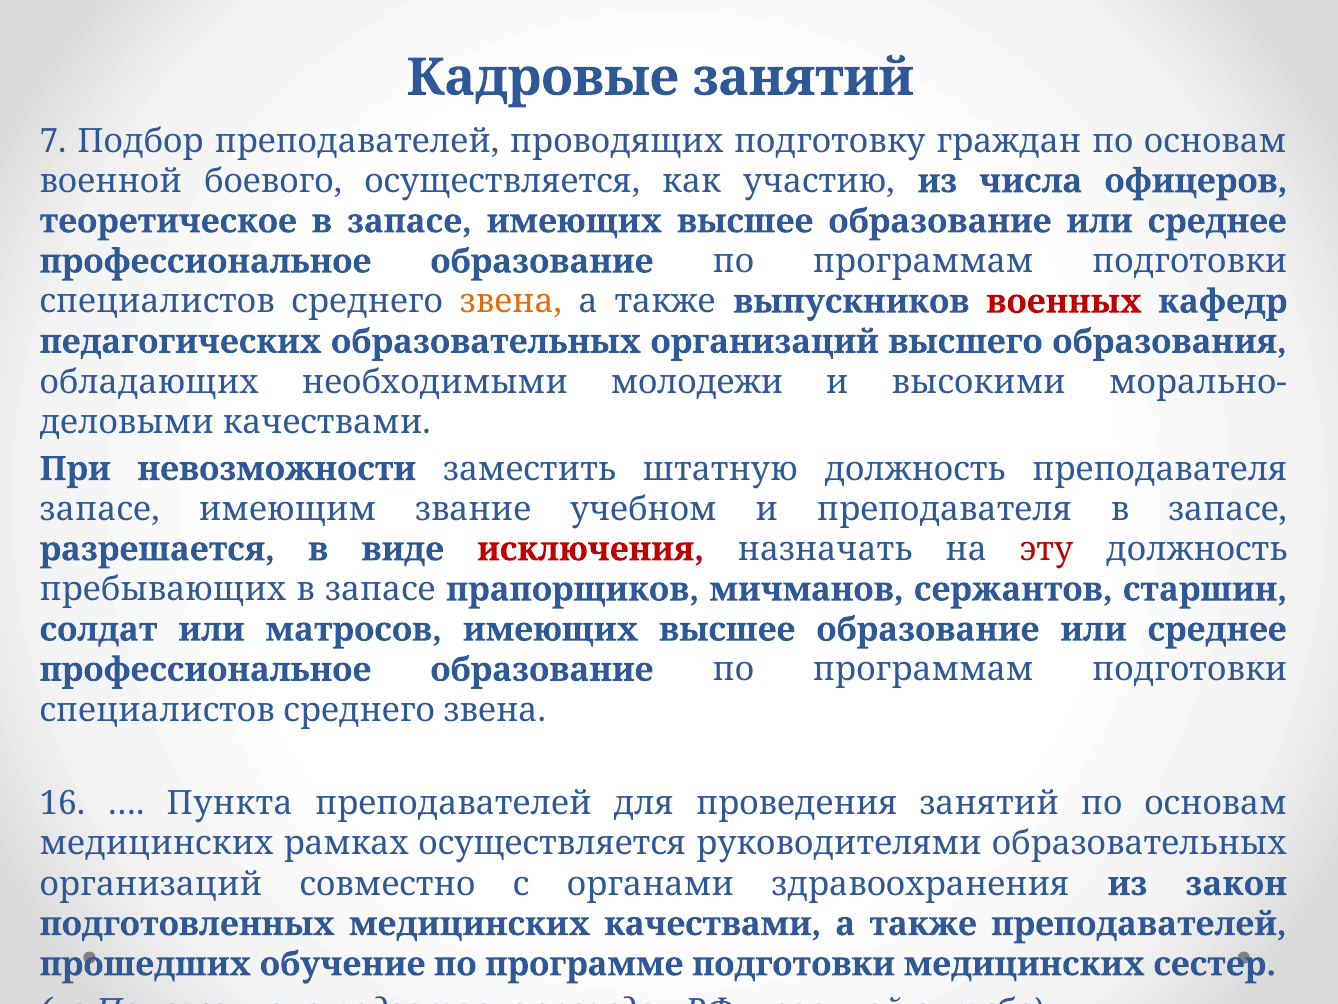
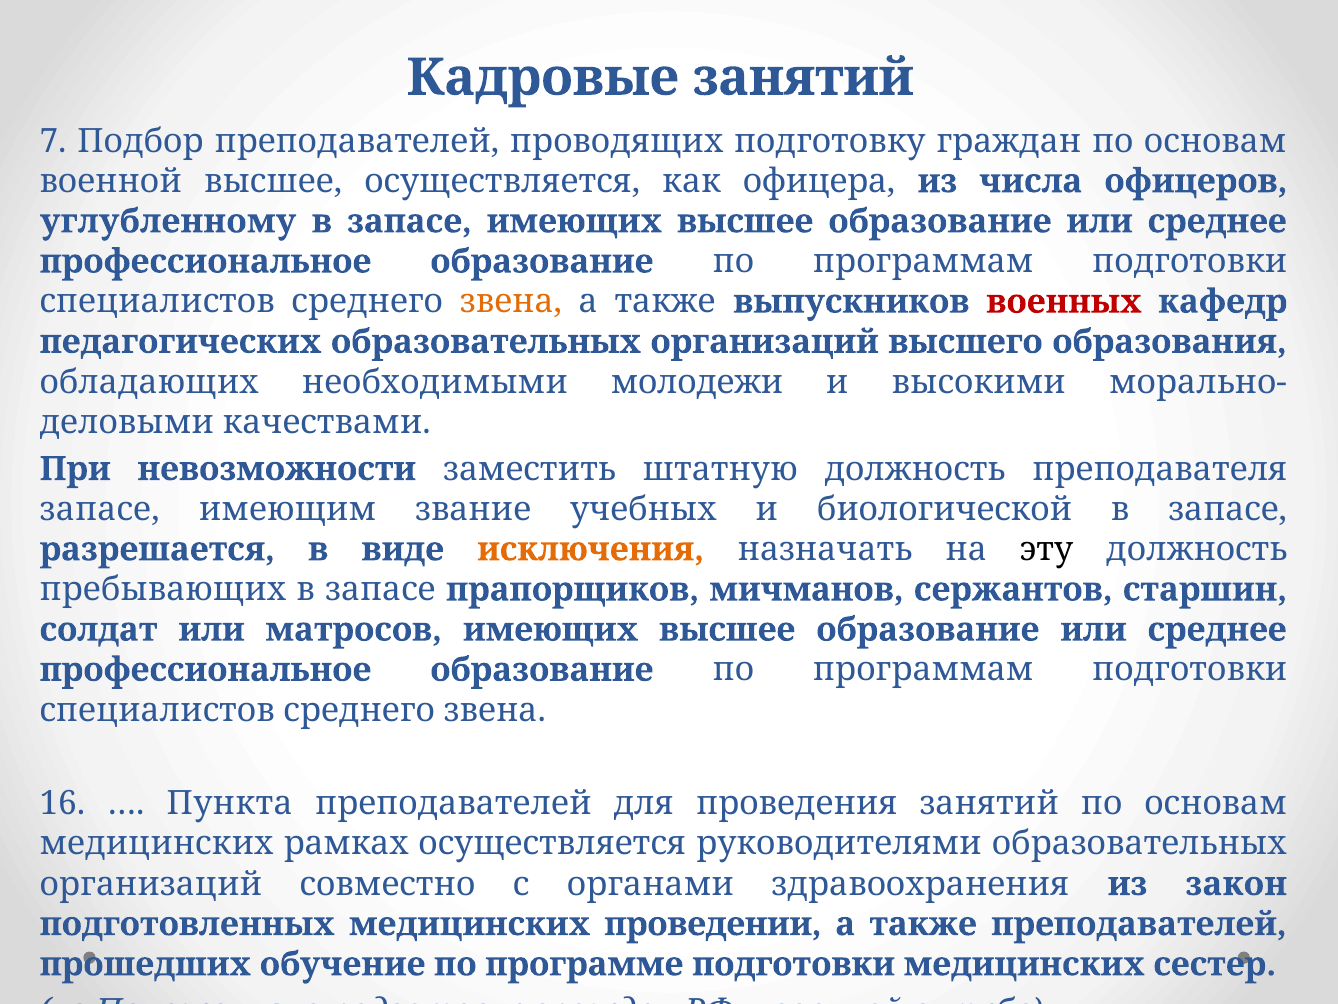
военной боевого: боевого -> высшее
участию: участию -> офицера
теоретическое: теоретическое -> углубленному
учебном: учебном -> учебных
и преподавателя: преподавателя -> биологической
исключения colour: red -> orange
эту colour: red -> black
медицинских качествами: качествами -> проведении
